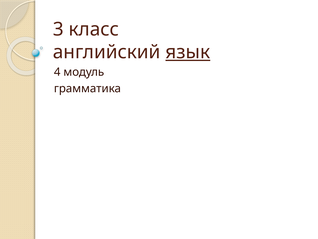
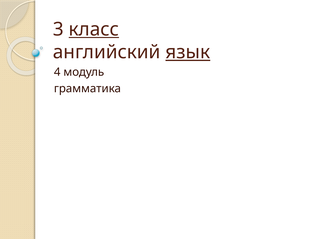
класс underline: none -> present
